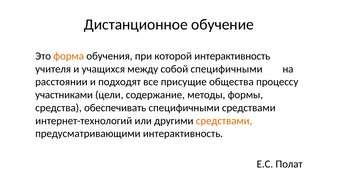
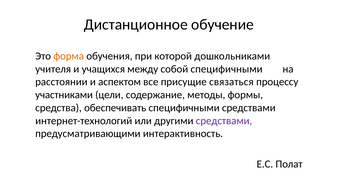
которой интерактивность: интерактивность -> дошкольниками
подходят: подходят -> аспектом
общества: общества -> связаться
средствами at (224, 121) colour: orange -> purple
